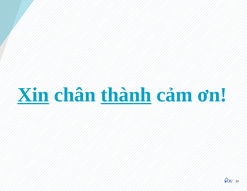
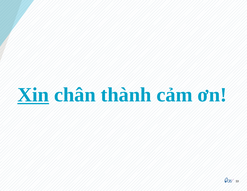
thành underline: present -> none
